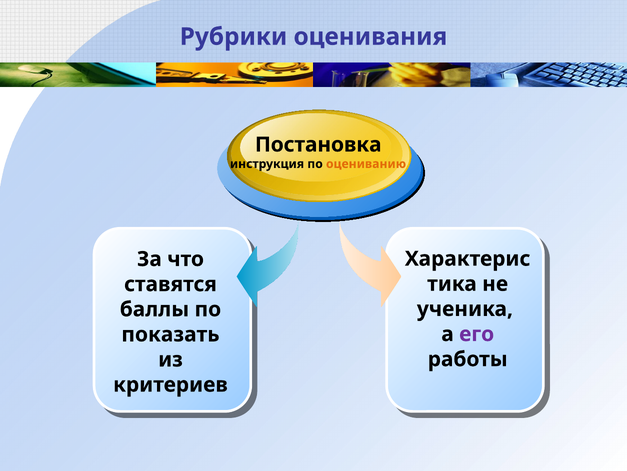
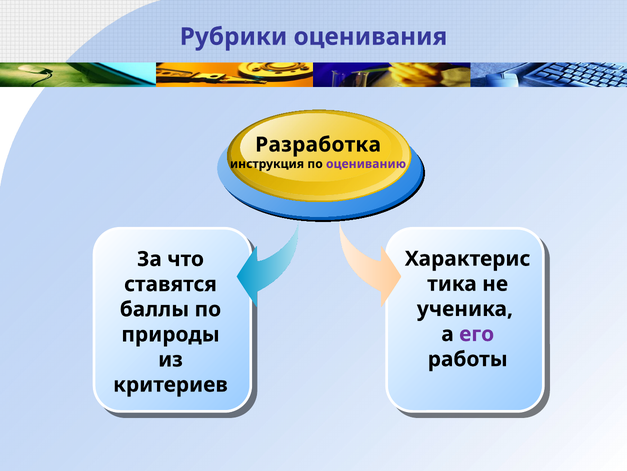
Постановка: Постановка -> Разработка
оцениванию colour: orange -> purple
показать: показать -> природы
